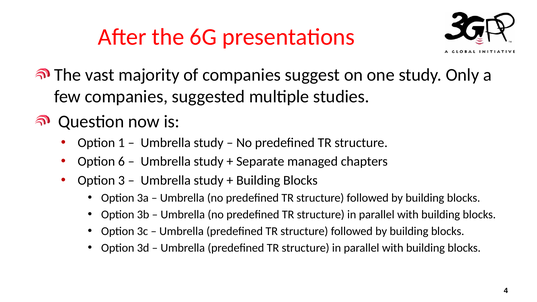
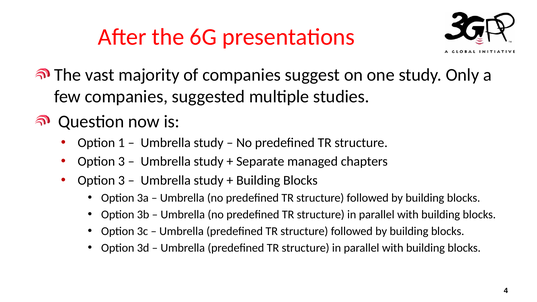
6 at (121, 162): 6 -> 3
